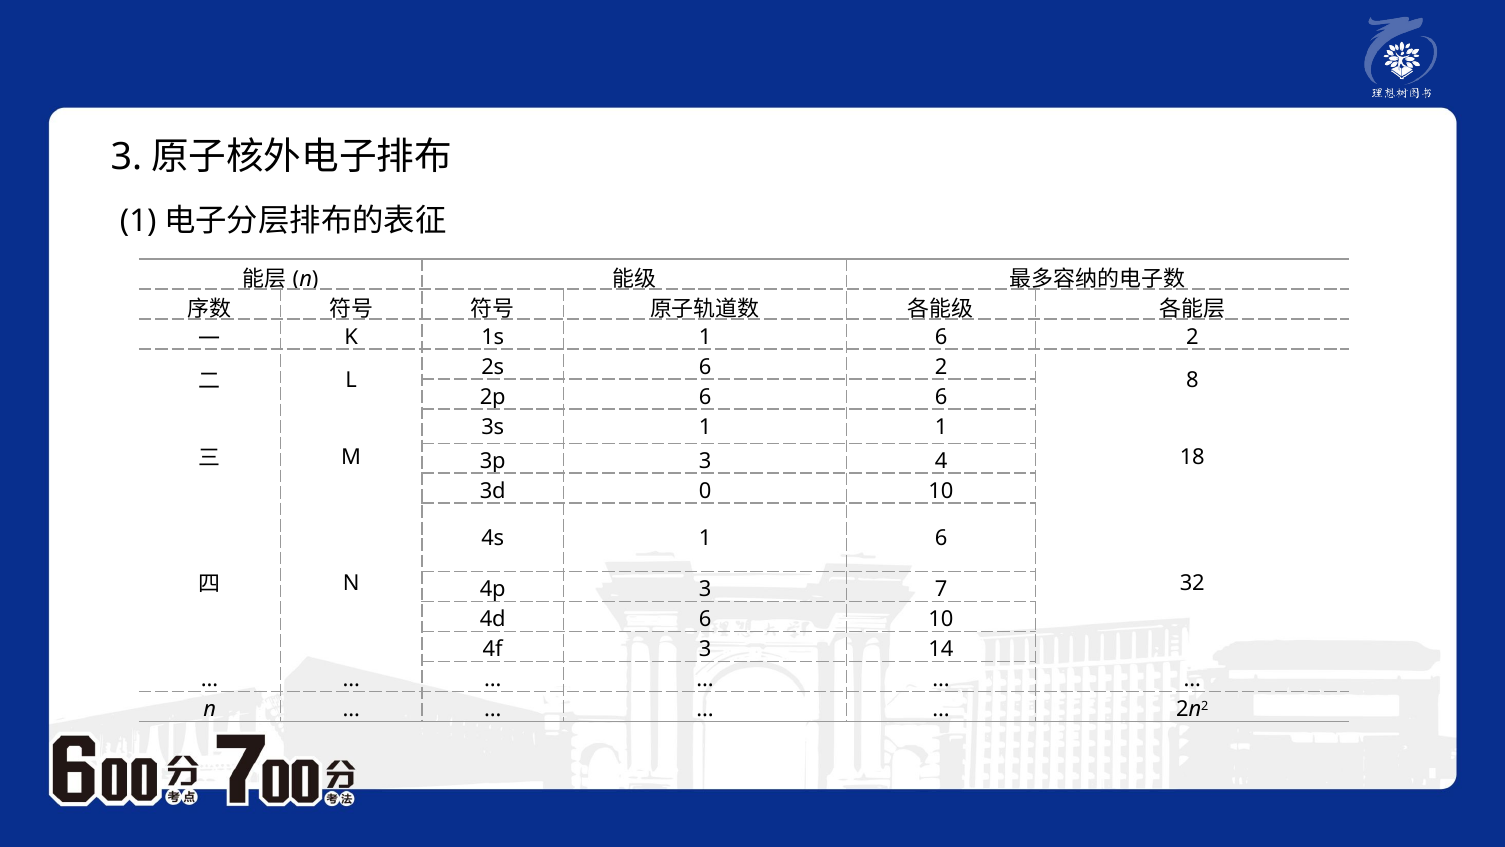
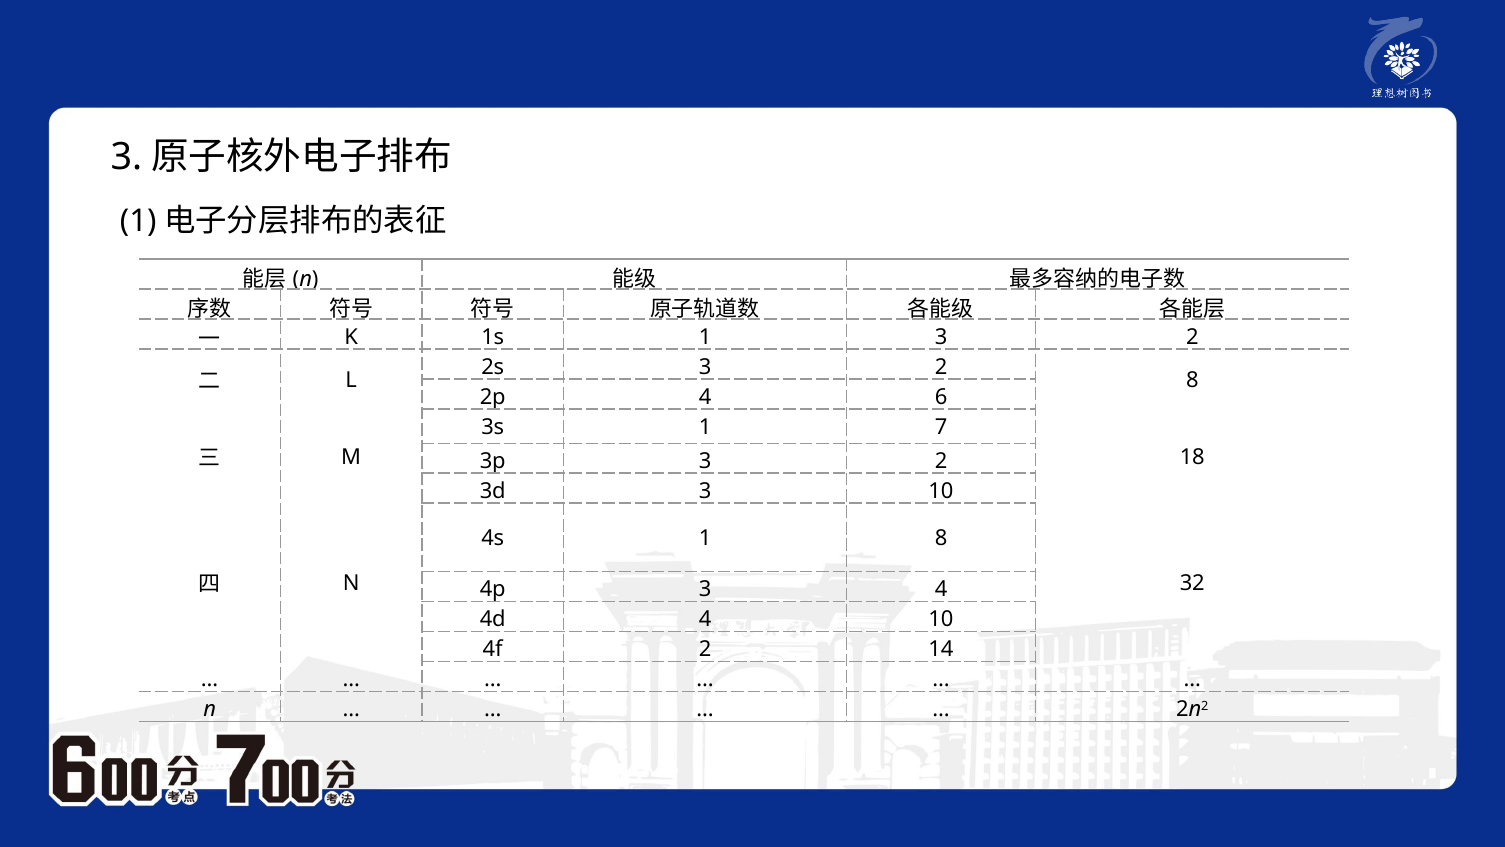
1s 1 6: 6 -> 3
2s 6: 6 -> 3
2p 6: 6 -> 4
1 1: 1 -> 7
3p 3 4: 4 -> 2
3d 0: 0 -> 3
4s 1 6: 6 -> 8
3 7: 7 -> 4
4d 6: 6 -> 4
4f 3: 3 -> 2
